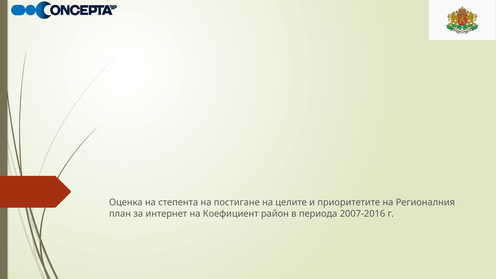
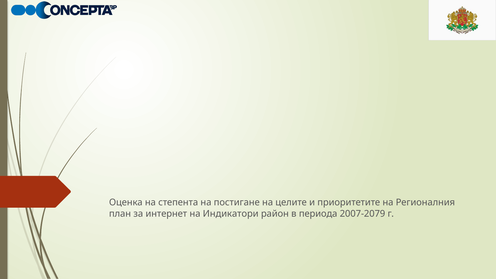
Коефициент: Коефициент -> Индикатори
2007-2016: 2007-2016 -> 2007-2079
